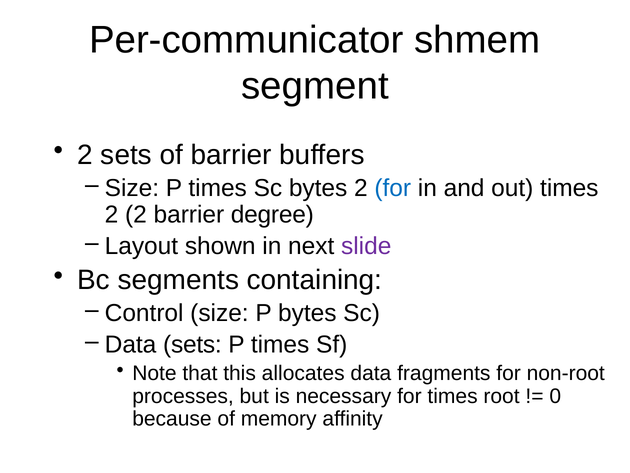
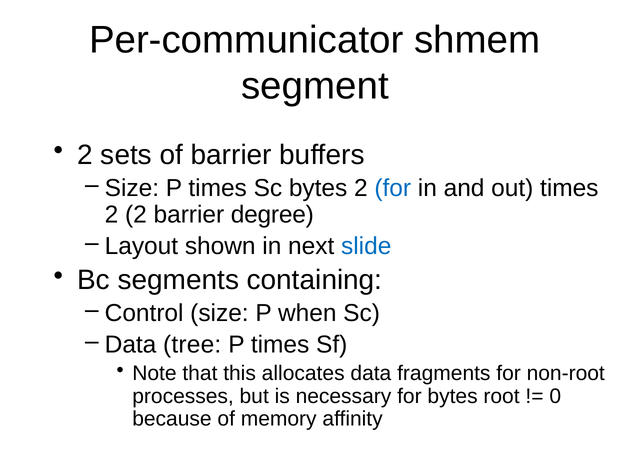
slide colour: purple -> blue
P bytes: bytes -> when
Data sets: sets -> tree
for times: times -> bytes
